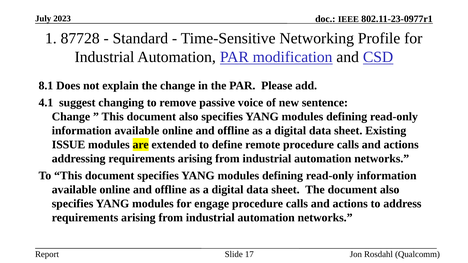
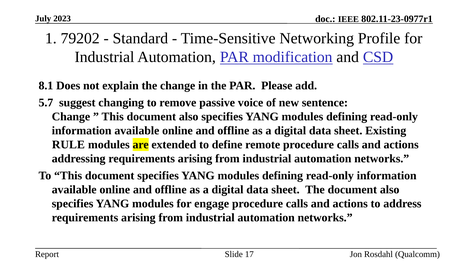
87728: 87728 -> 79202
4.1: 4.1 -> 5.7
ISSUE: ISSUE -> RULE
